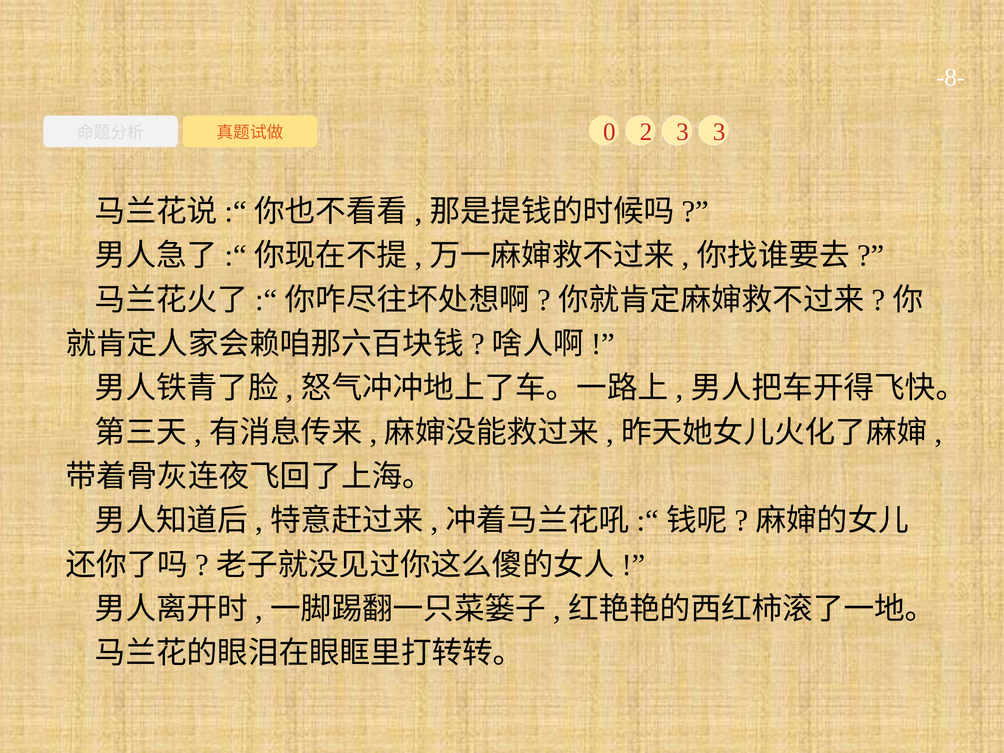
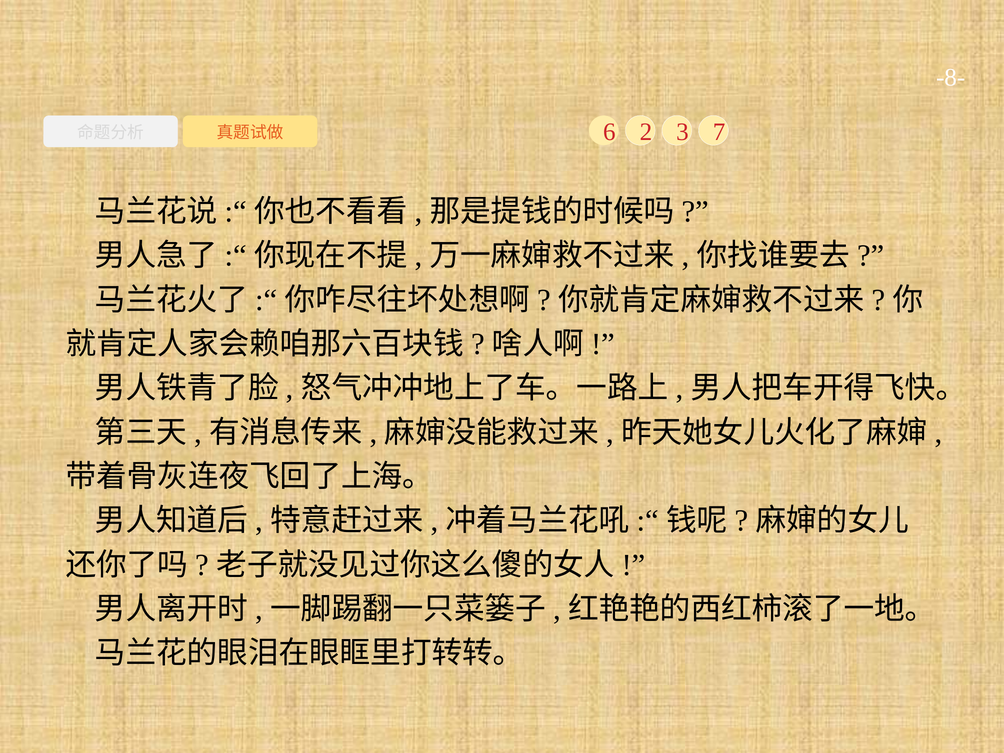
0: 0 -> 6
3 3: 3 -> 7
